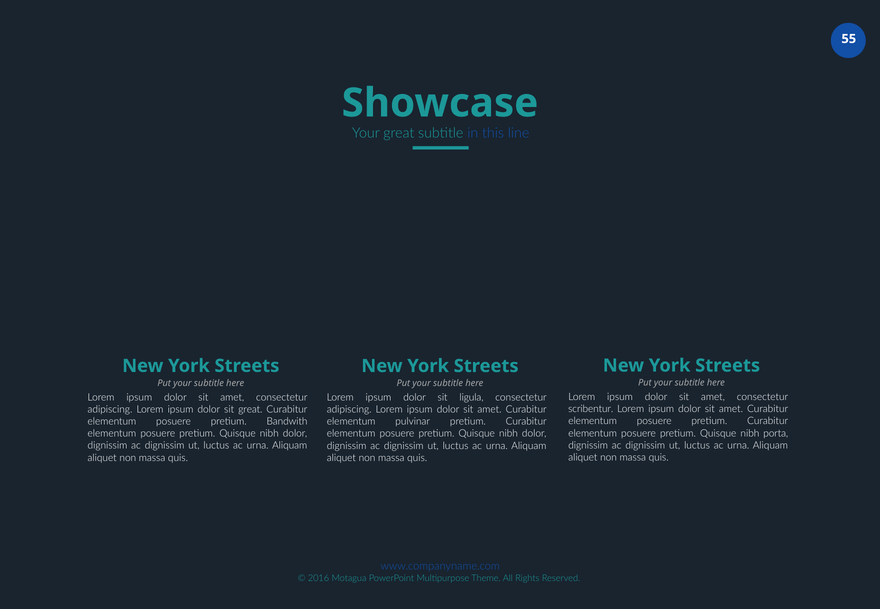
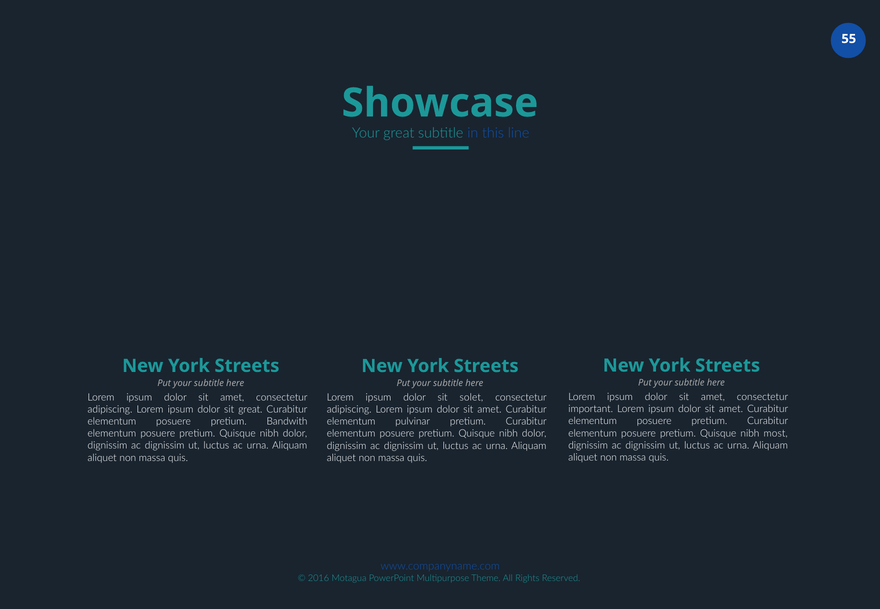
ligula: ligula -> solet
scribentur: scribentur -> important
porta: porta -> most
